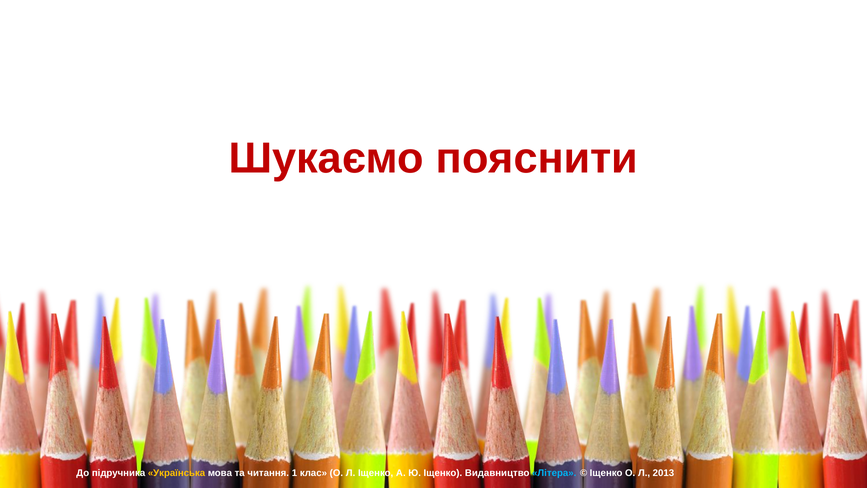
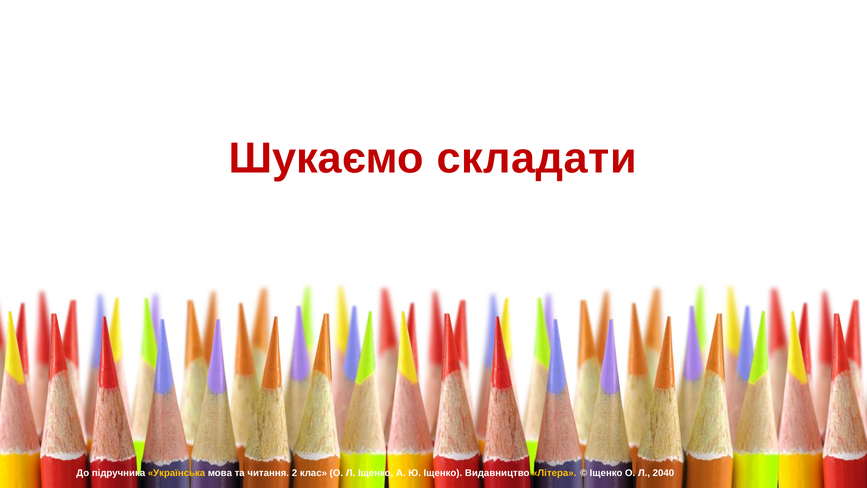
пояснити: пояснити -> складати
1: 1 -> 2
Літера colour: light blue -> yellow
2013: 2013 -> 2040
